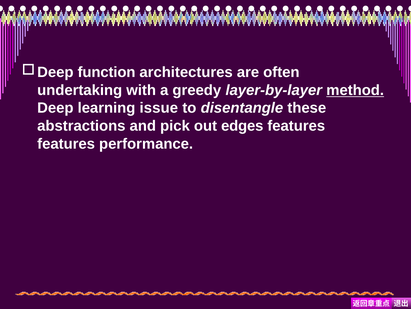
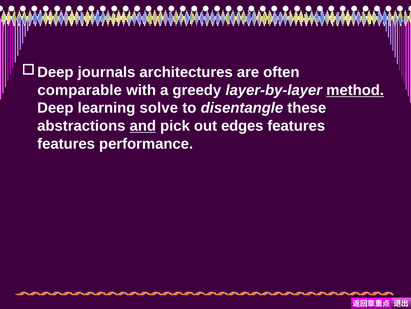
function: function -> journals
undertaking: undertaking -> comparable
issue: issue -> solve
and underline: none -> present
